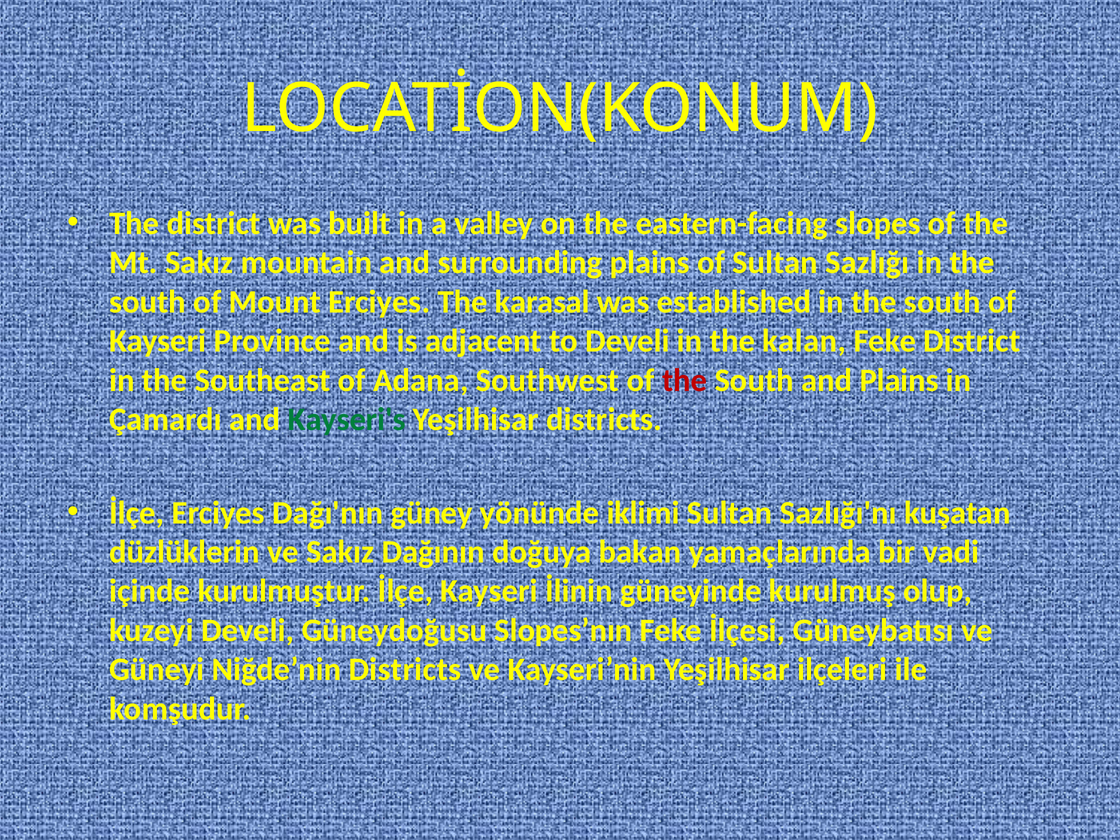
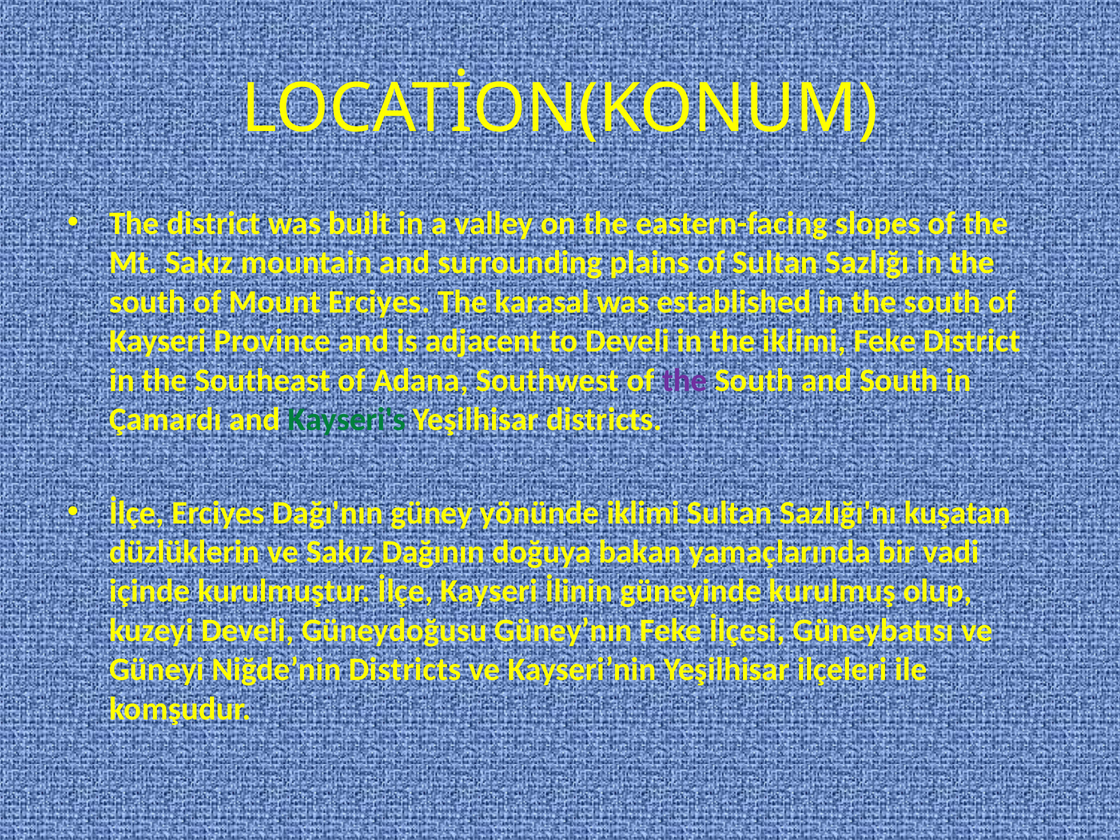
the kalan: kalan -> iklimi
the at (685, 380) colour: red -> purple
and Plains: Plains -> South
Slopes’nın: Slopes’nın -> Güney’nın
